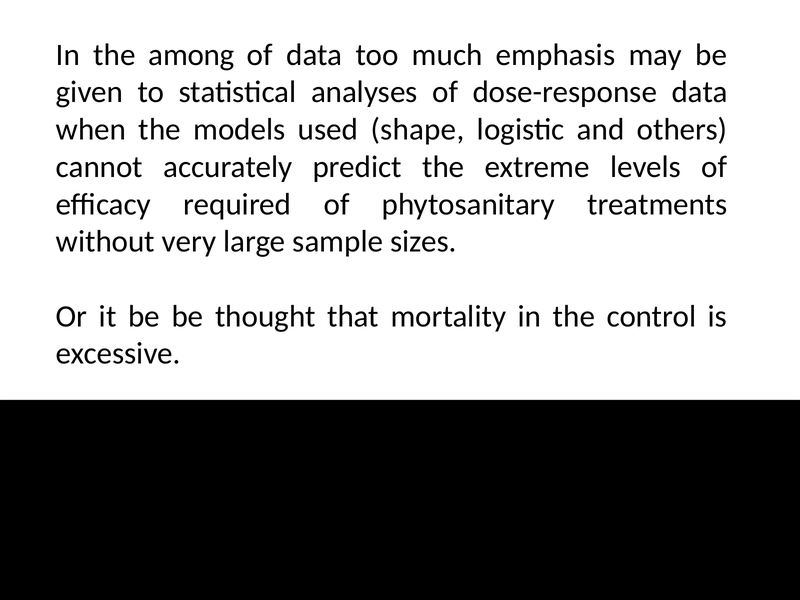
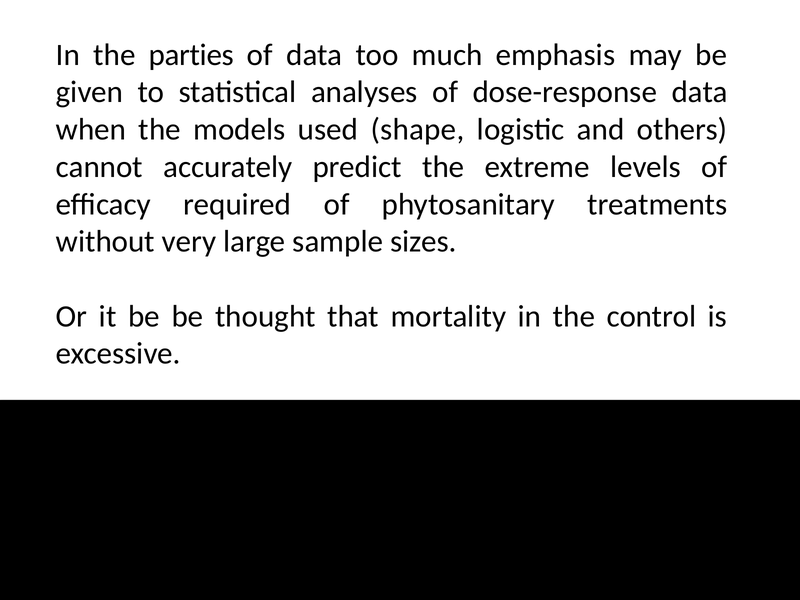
among: among -> parties
